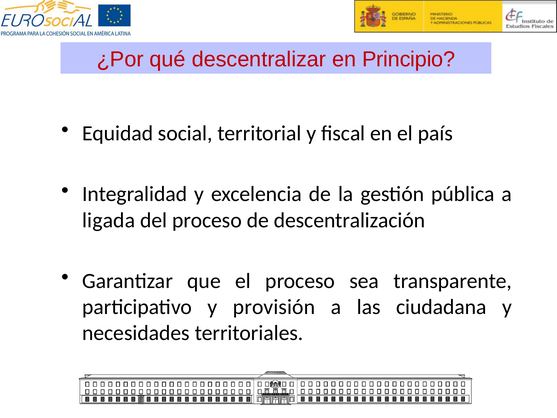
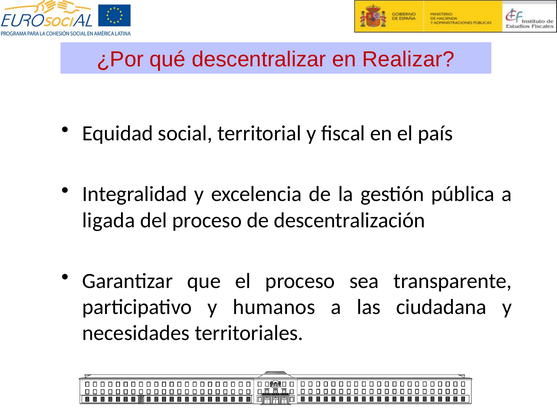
Principio: Principio -> Realizar
provisión: provisión -> humanos
